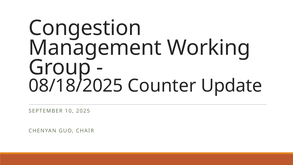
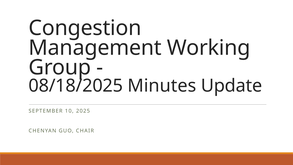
Counter: Counter -> Minutes
